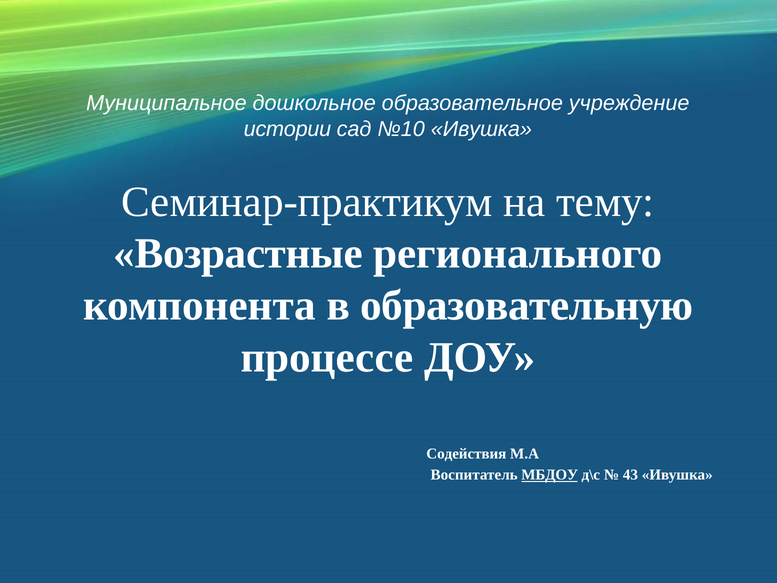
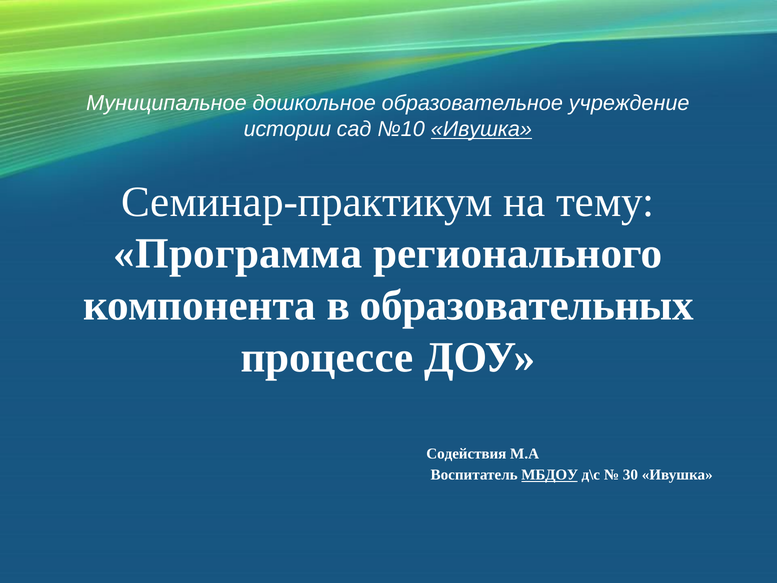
Ивушка at (481, 129) underline: none -> present
Возрастные: Возрастные -> Программа
образовательную: образовательную -> образовательных
43: 43 -> 30
